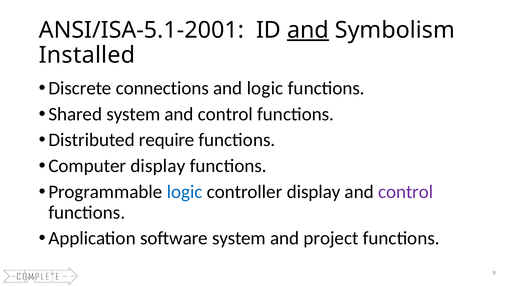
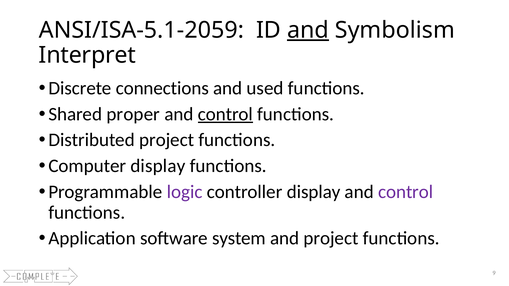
ANSI/ISA-5.1-2001: ANSI/ISA-5.1-2001 -> ANSI/ISA-5.1-2059
Installed: Installed -> Interpret
and logic: logic -> used
Shared system: system -> proper
control at (225, 114) underline: none -> present
Distributed require: require -> project
logic at (185, 192) colour: blue -> purple
